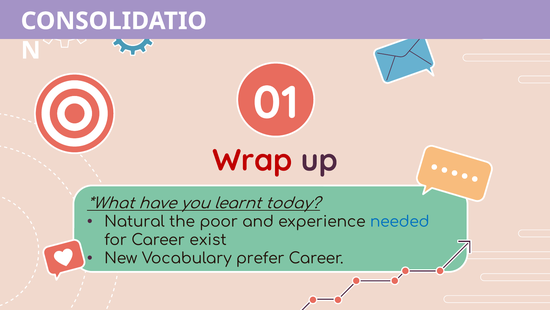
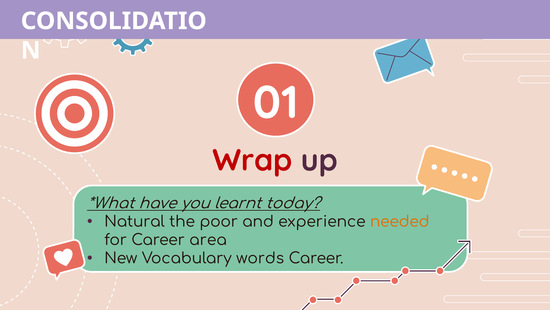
needed colour: blue -> orange
exist: exist -> area
prefer: prefer -> words
